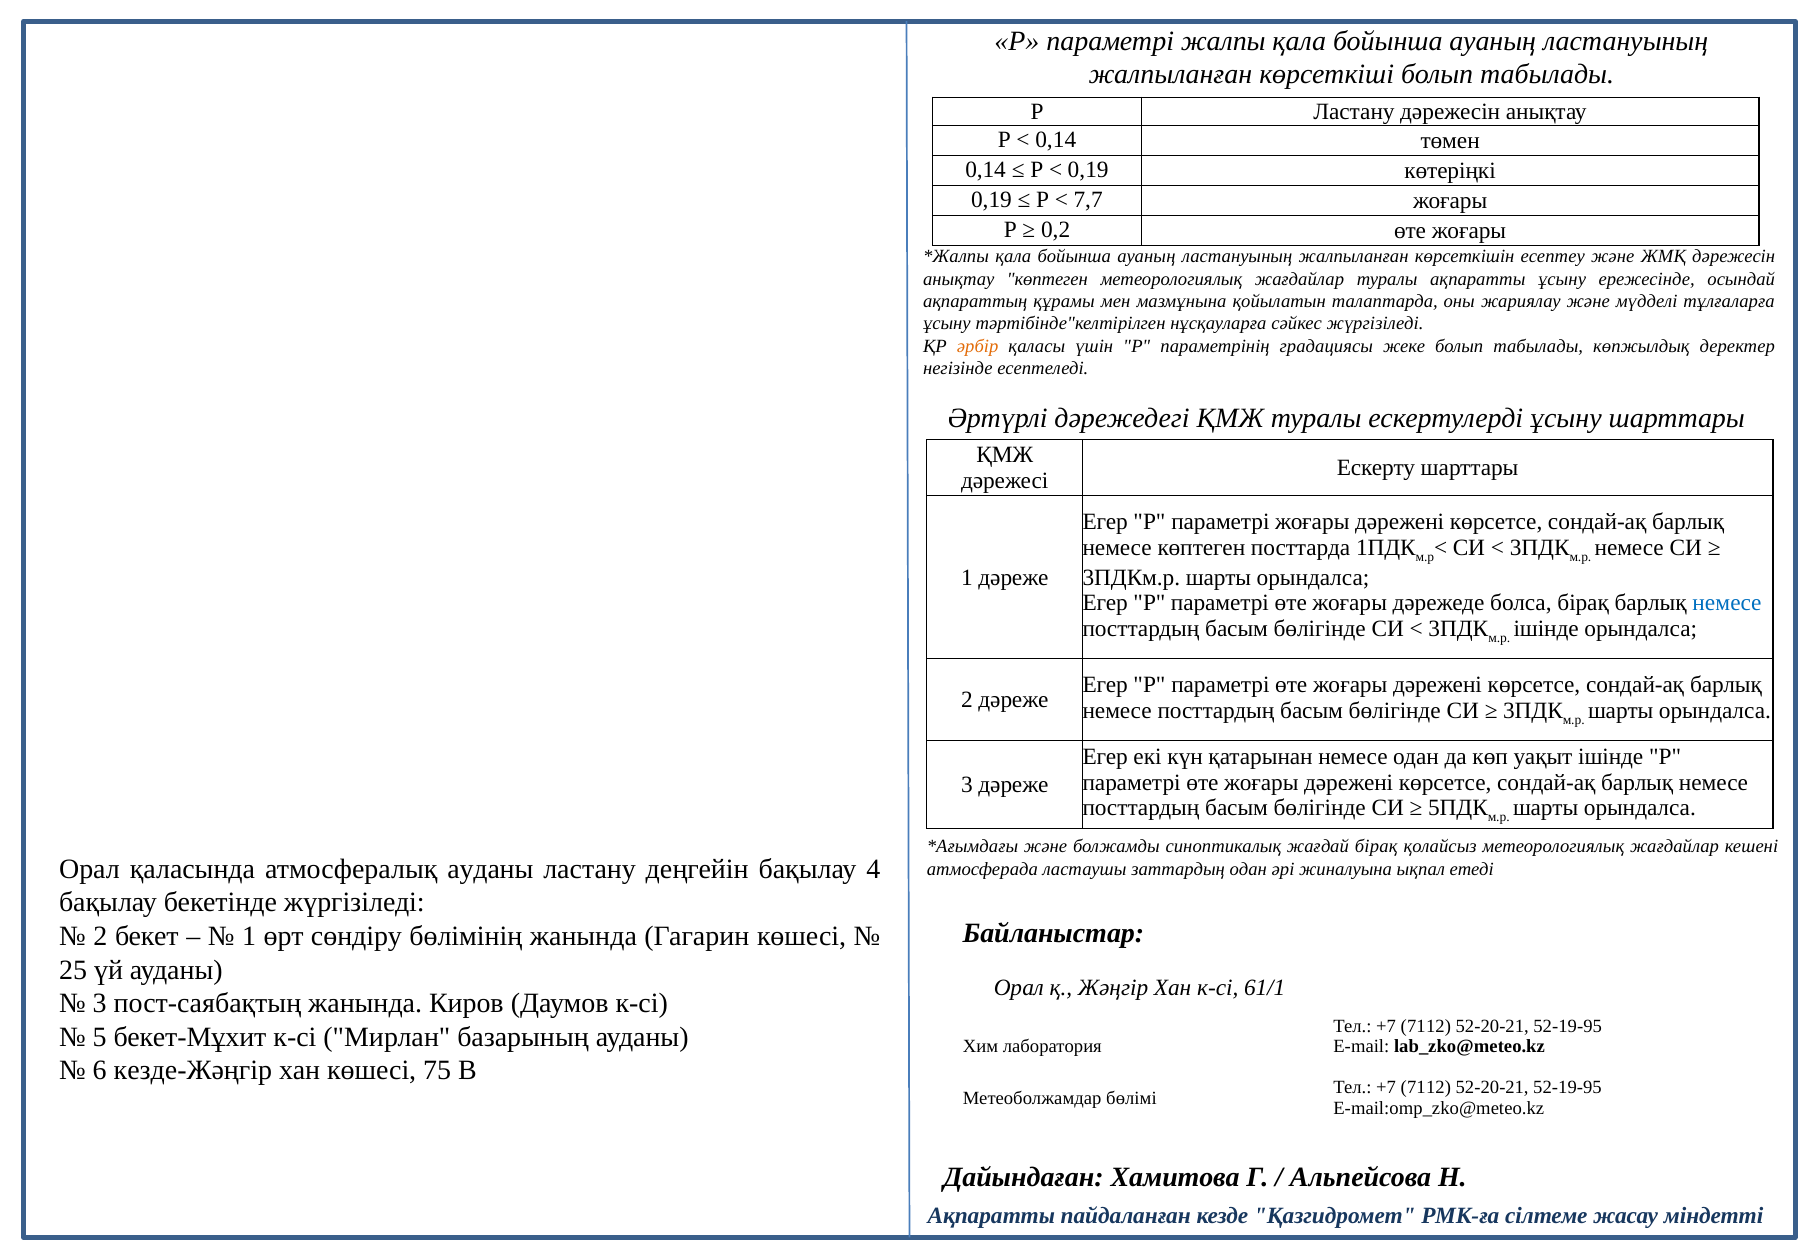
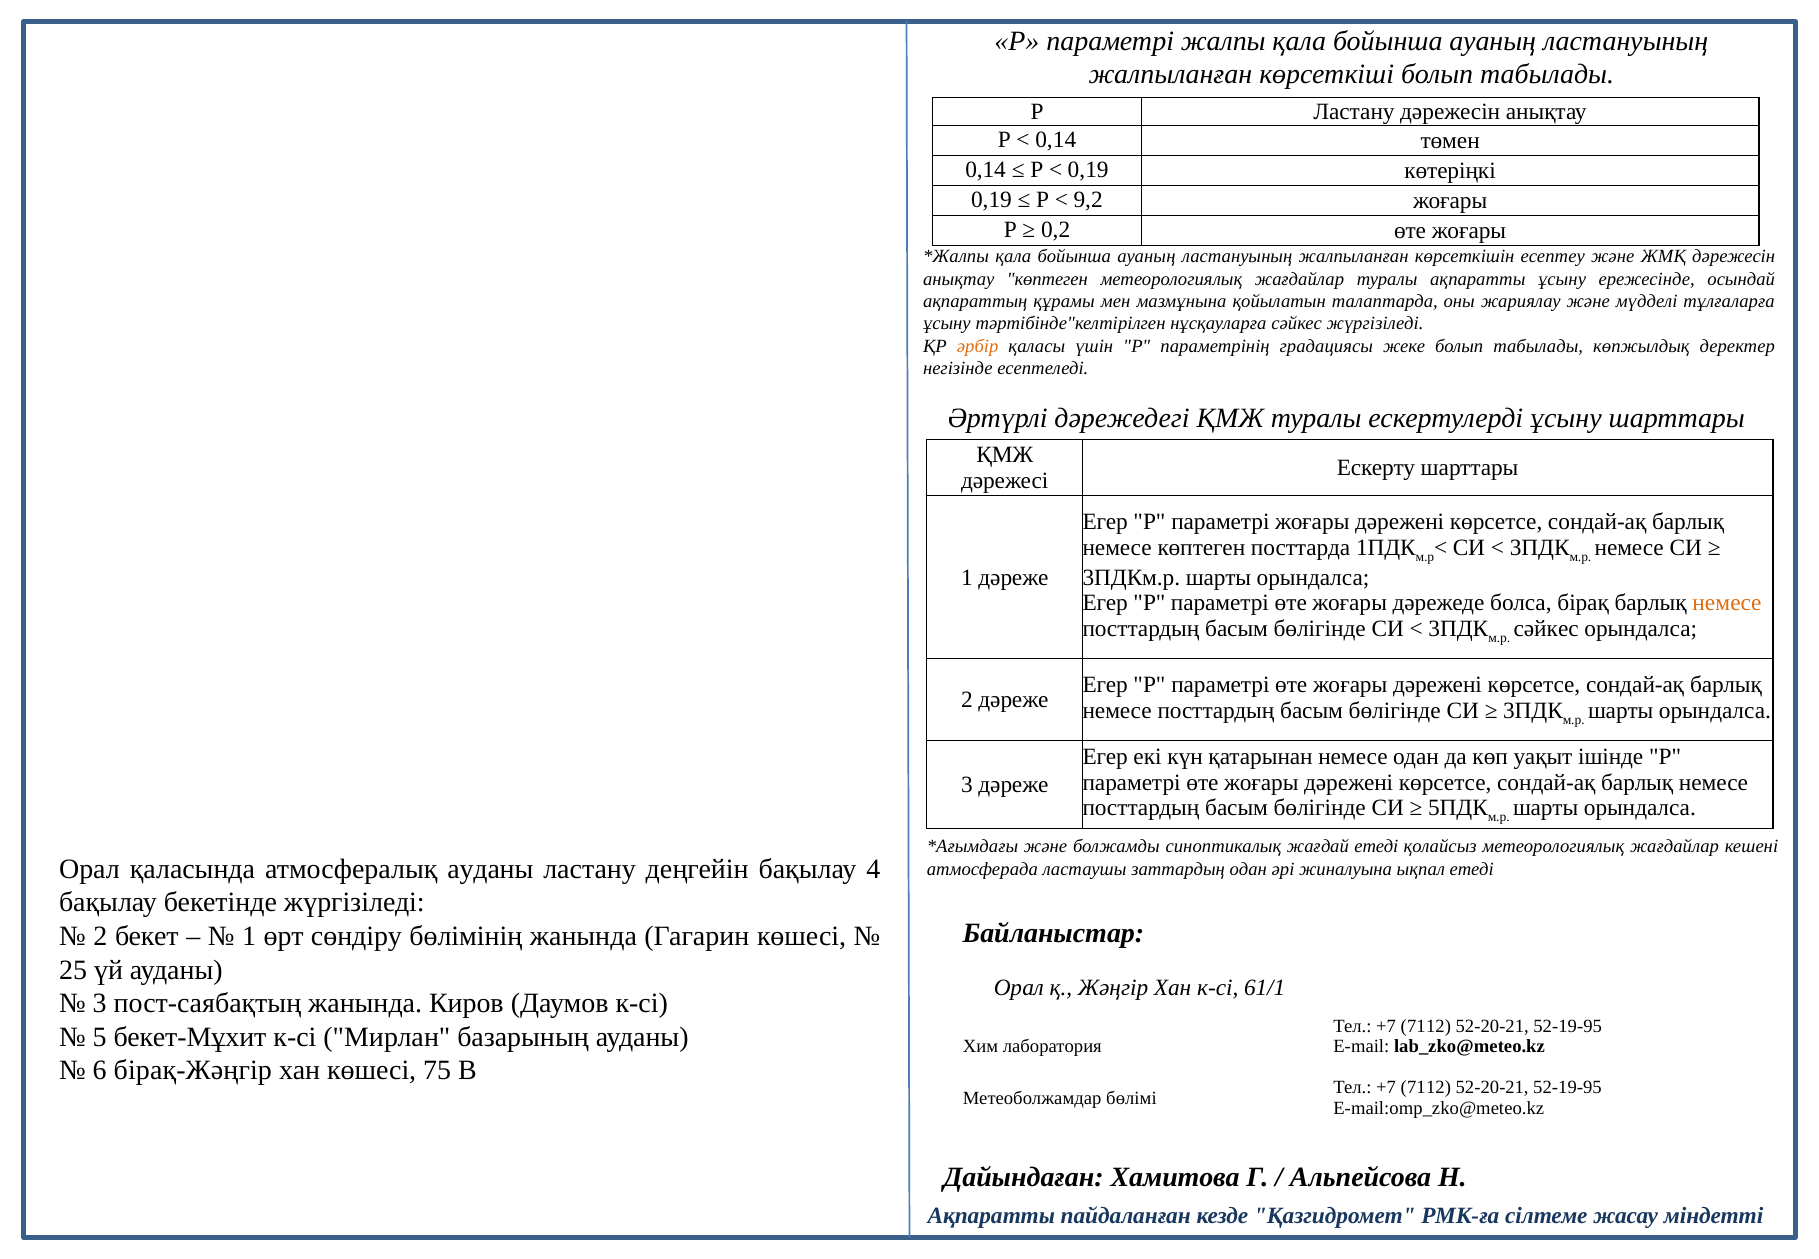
7,7: 7,7 -> 9,2
немесе at (1727, 603) colour: blue -> orange
ішінде at (1546, 629): ішінде -> сәйкес
жағдай бірақ: бірақ -> етеді
кезде-Жәңгір: кезде-Жәңгір -> бірақ-Жәңгір
